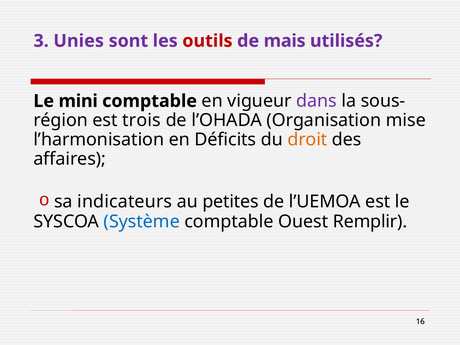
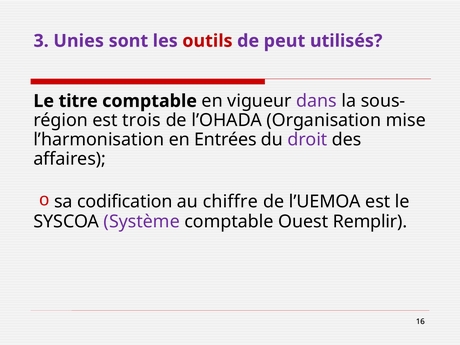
mais: mais -> peut
mini: mini -> titre
Déficits: Déficits -> Entrées
droit colour: orange -> purple
indicateurs: indicateurs -> codification
petites: petites -> chiffre
Système colour: blue -> purple
